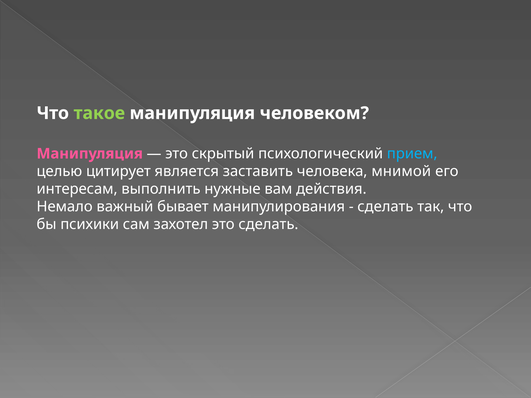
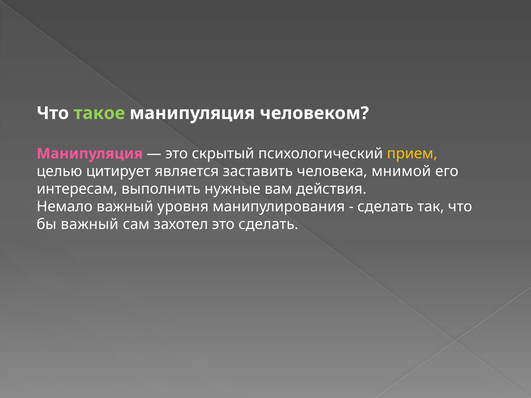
прием colour: light blue -> yellow
бывает: бывает -> уровня
бы психики: психики -> важный
